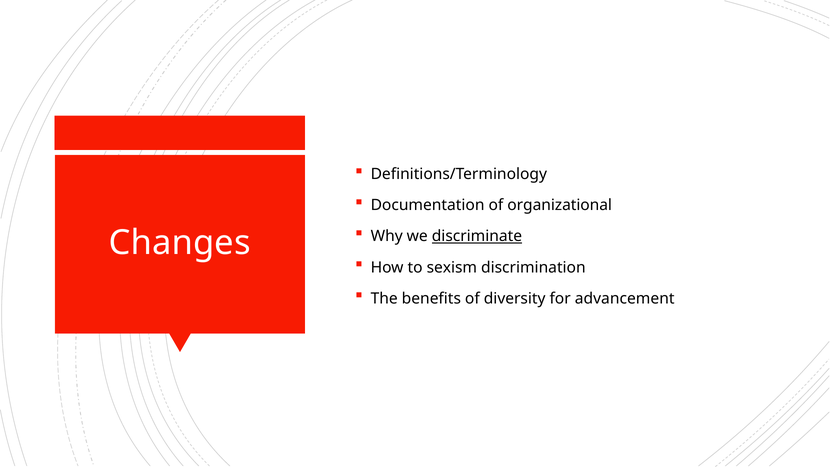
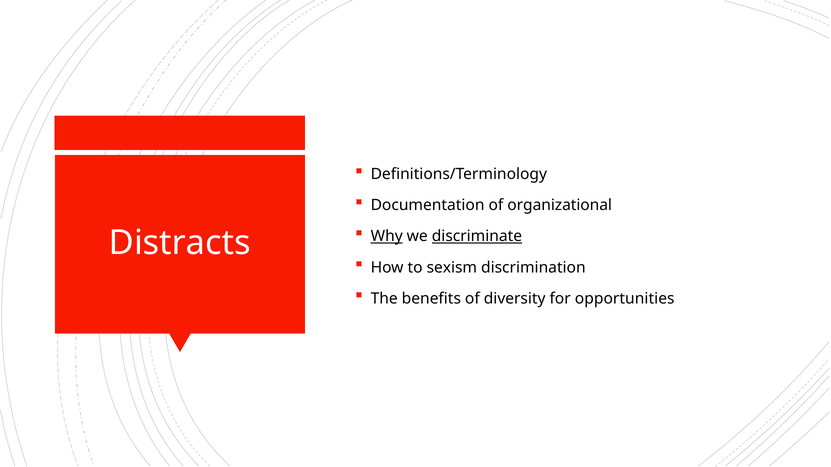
Why underline: none -> present
Changes: Changes -> Distracts
advancement: advancement -> opportunities
